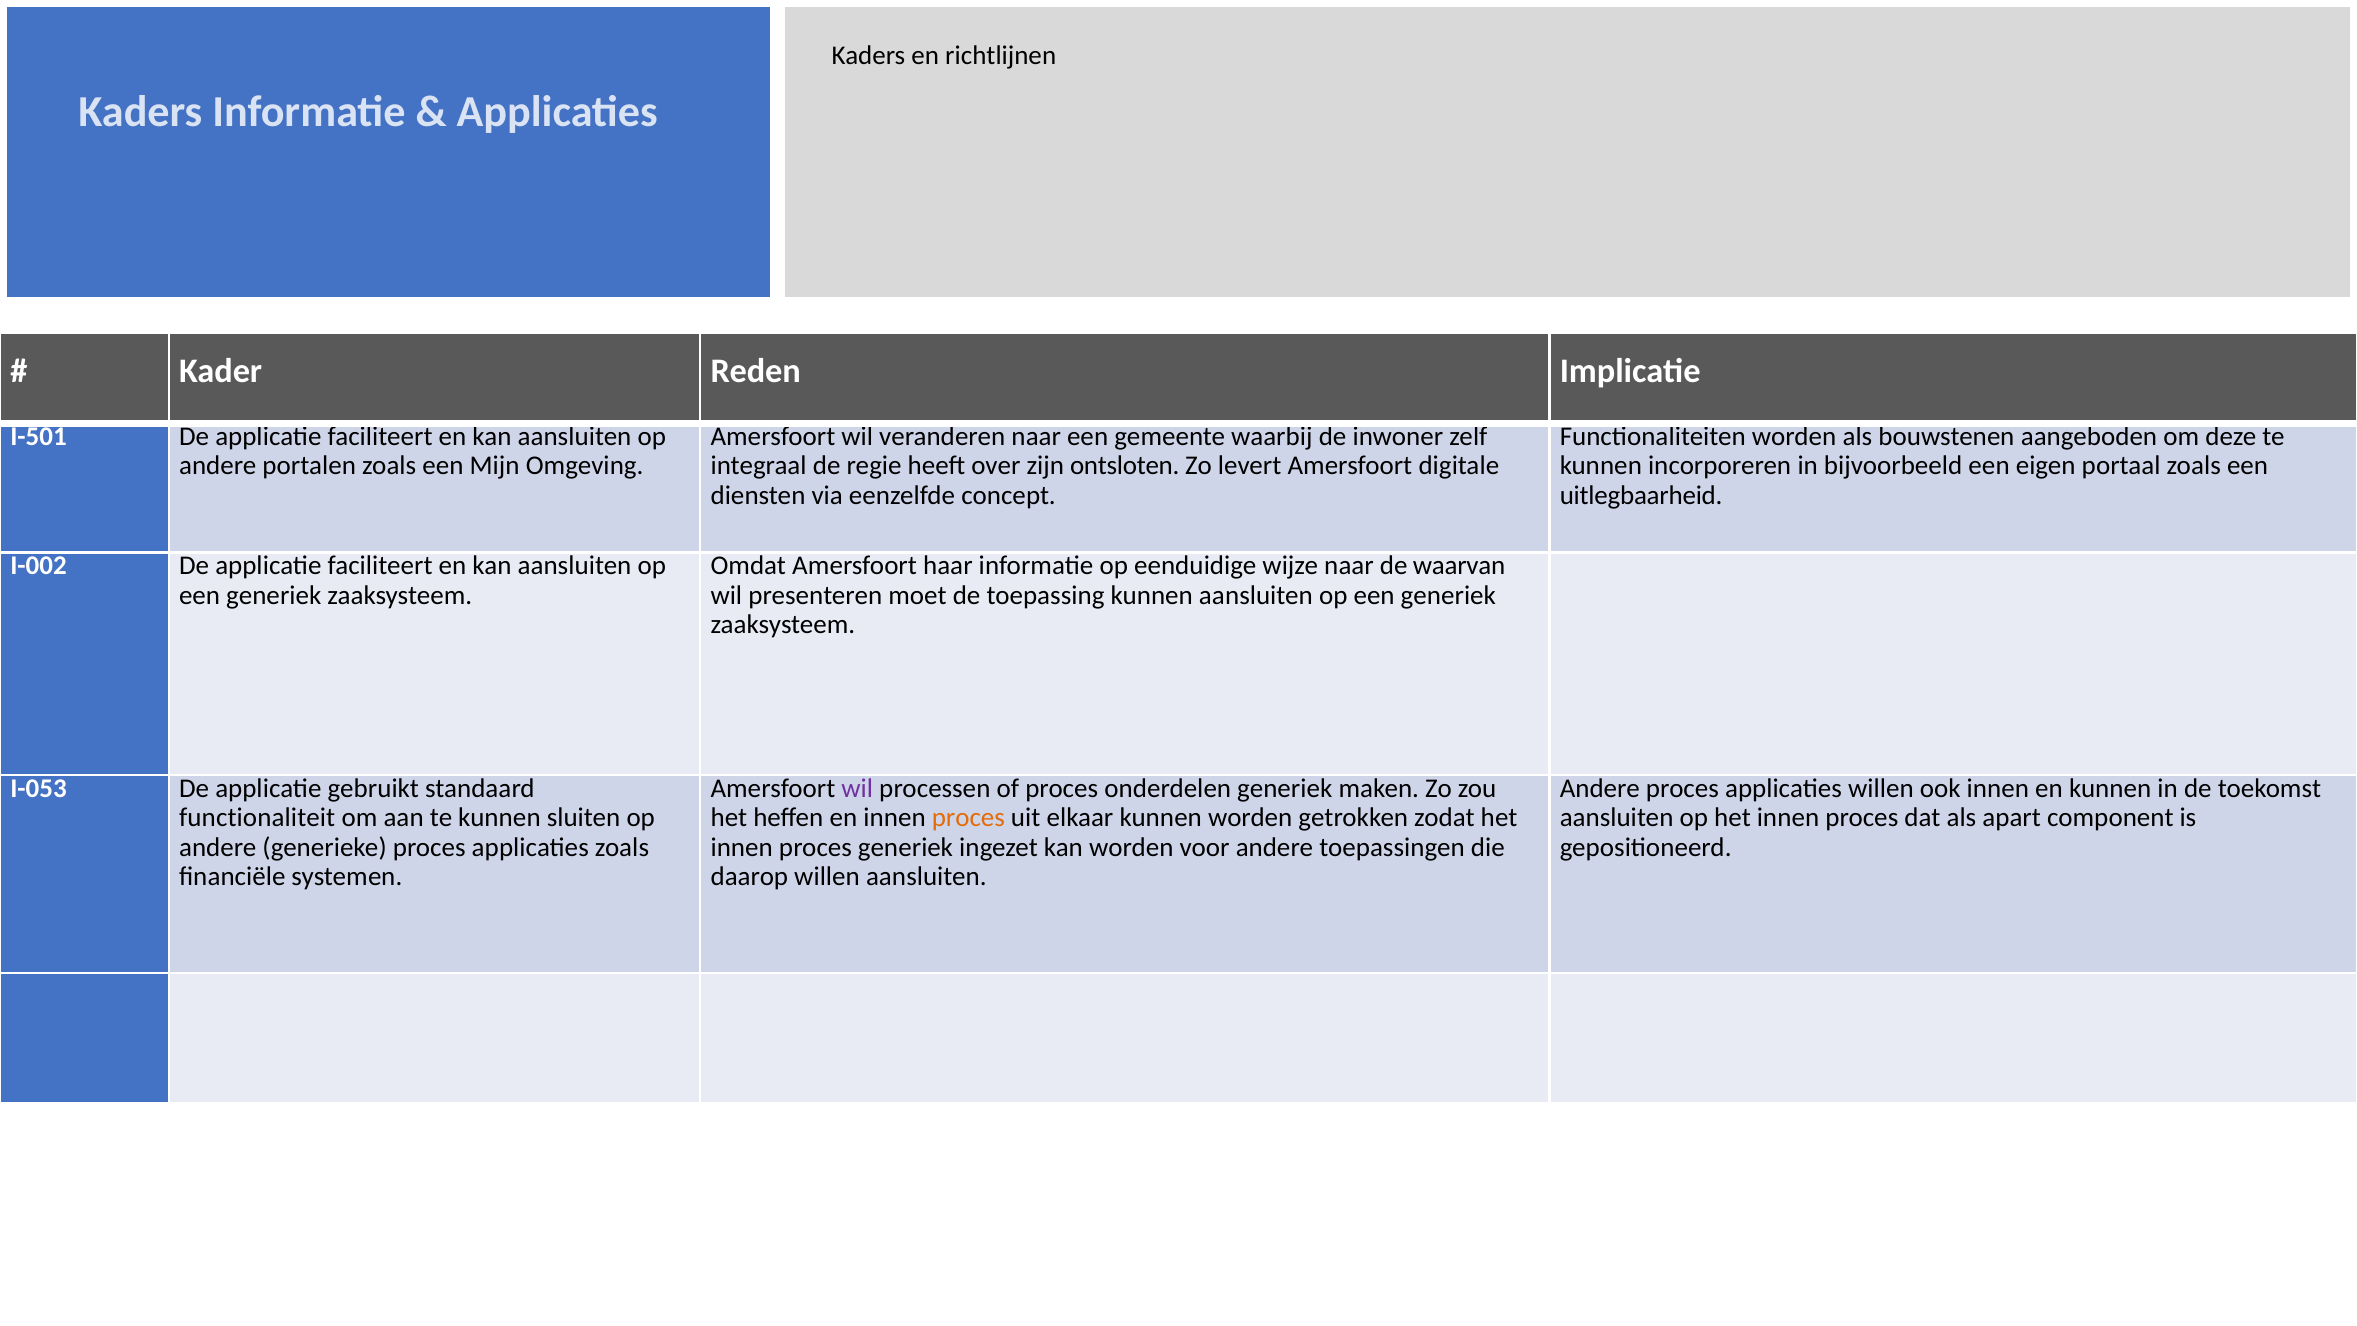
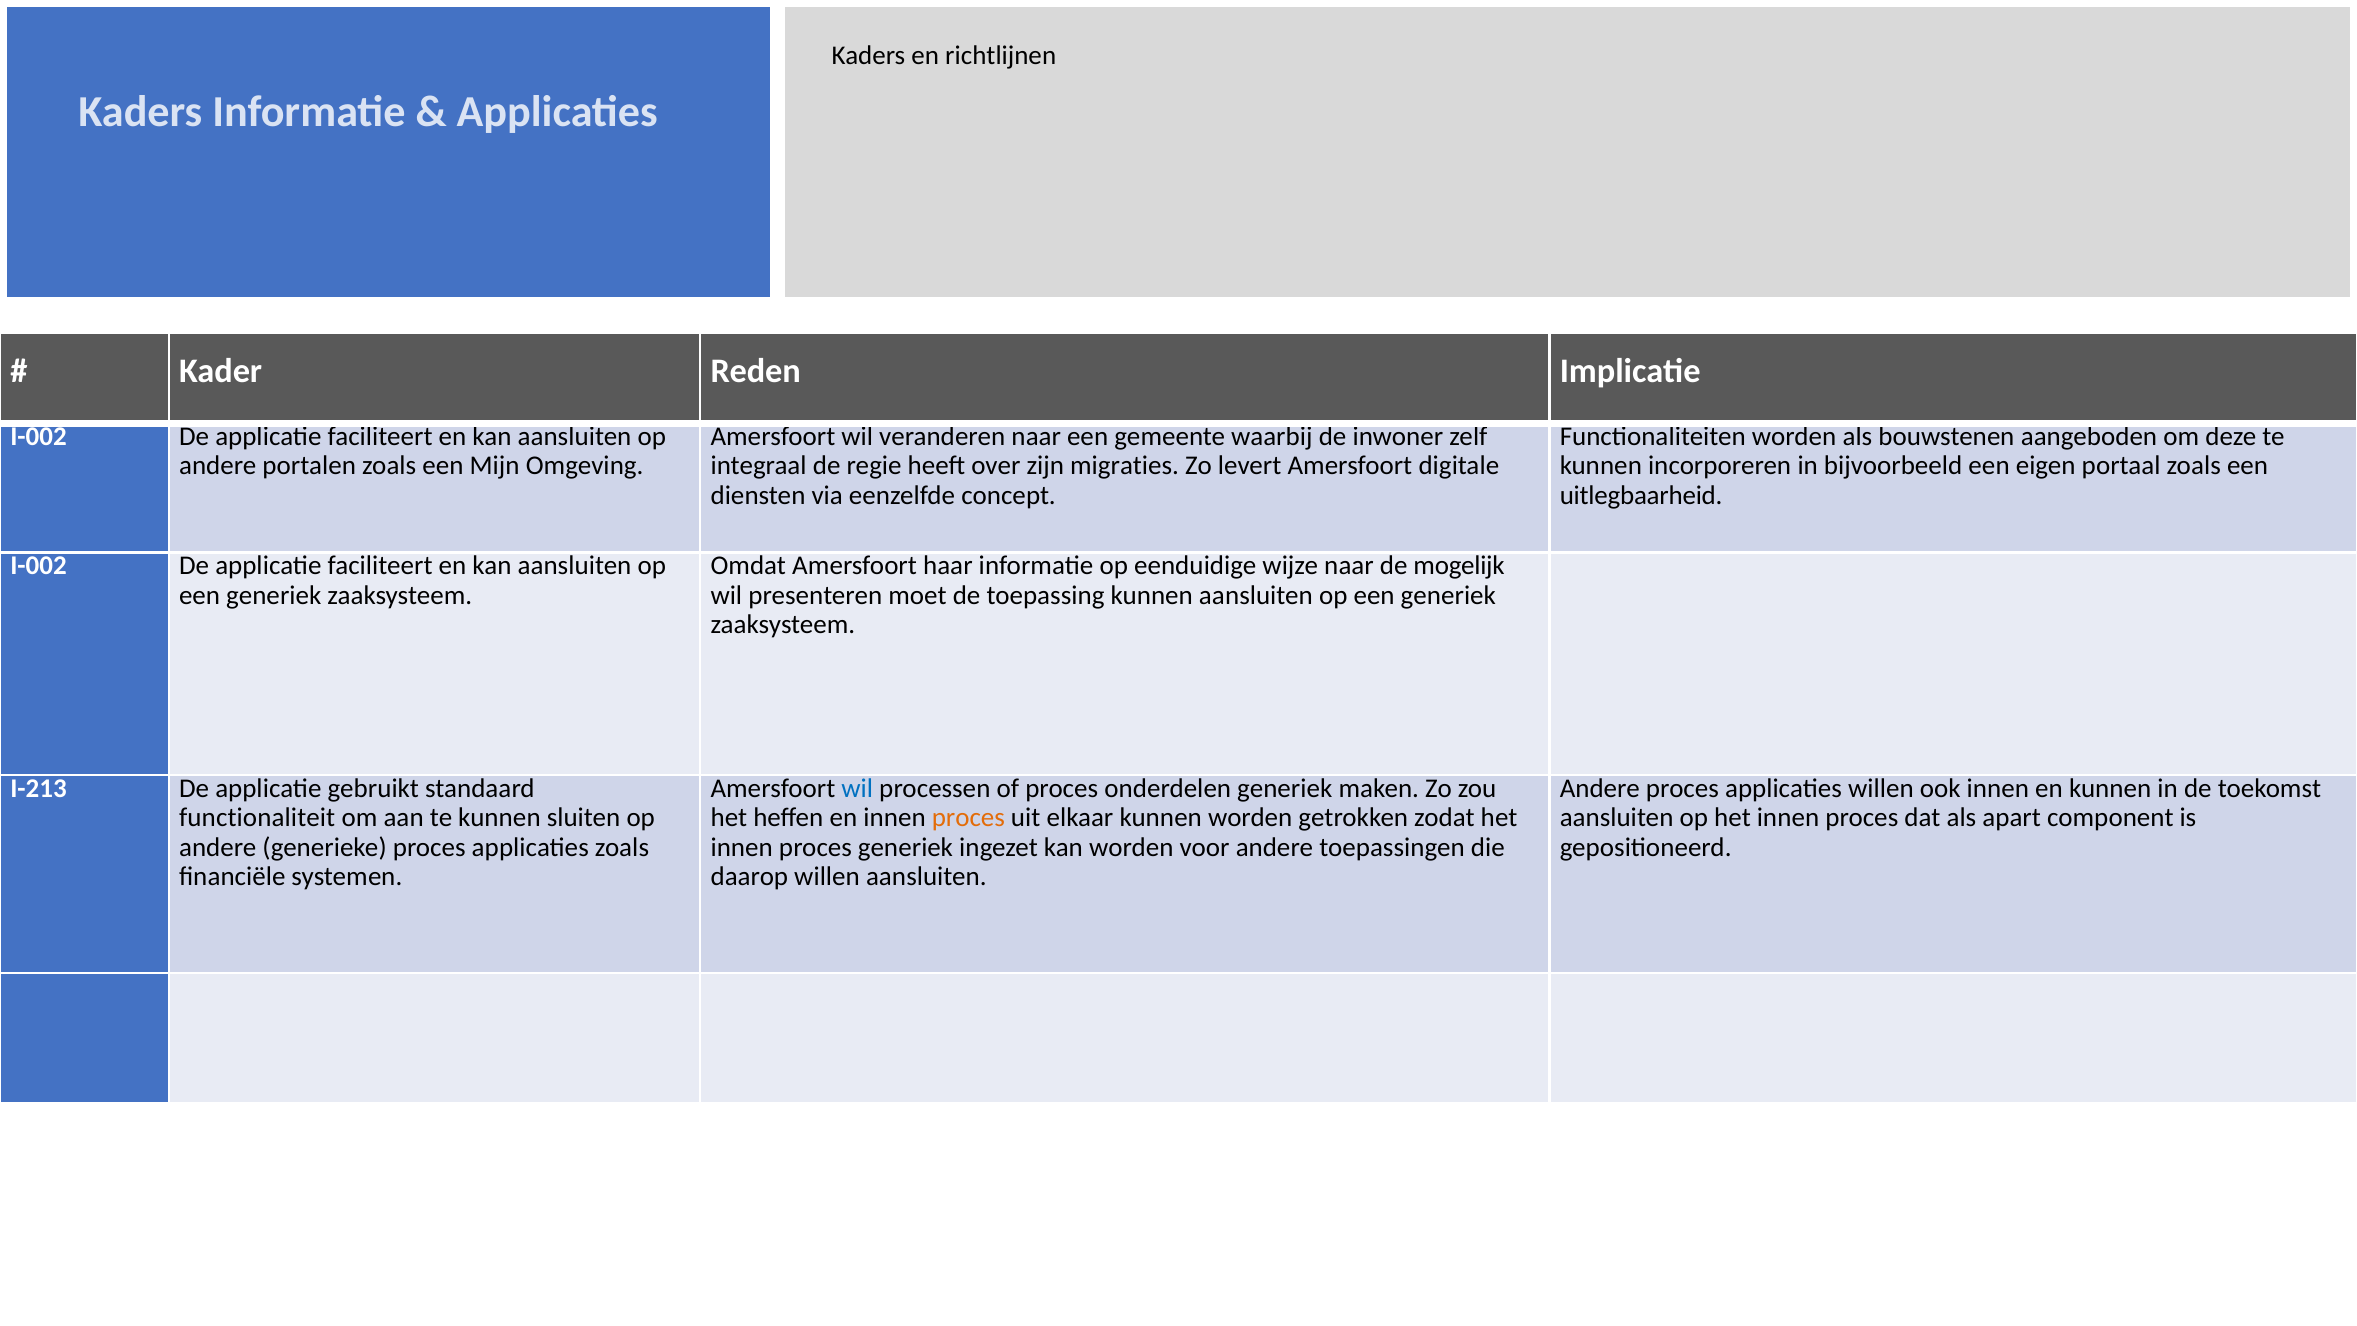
I-501 at (38, 436): I-501 -> I-002
ontsloten: ontsloten -> migraties
waarvan: waarvan -> mogelijk
I-053: I-053 -> I-213
wil at (857, 788) colour: purple -> blue
